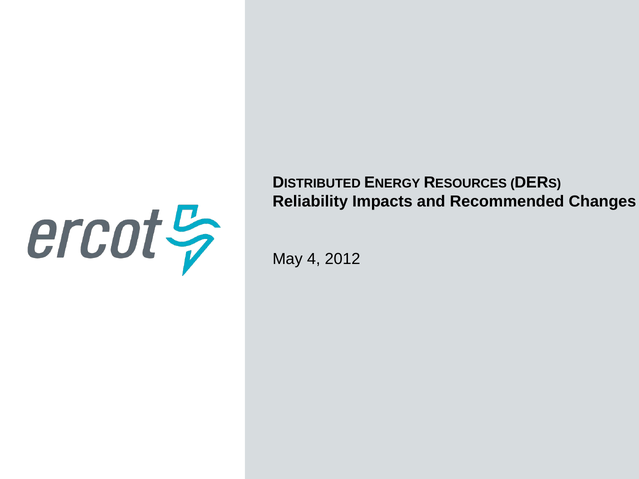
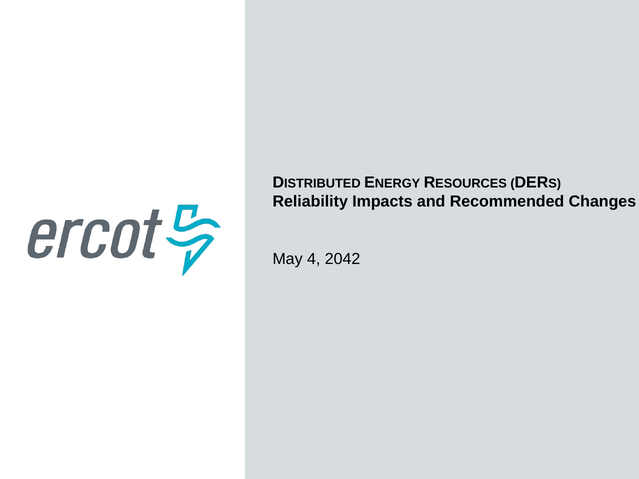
2012: 2012 -> 2042
